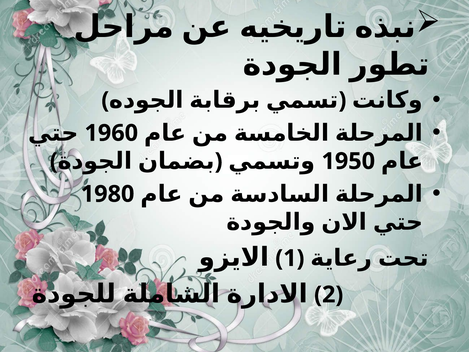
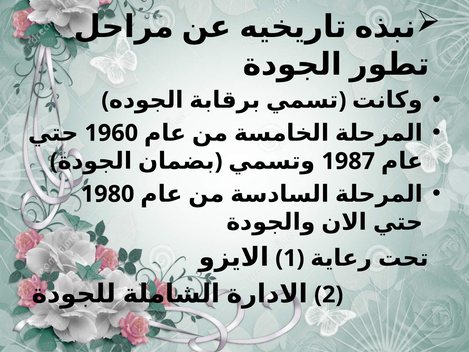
1950: 1950 -> 1987
